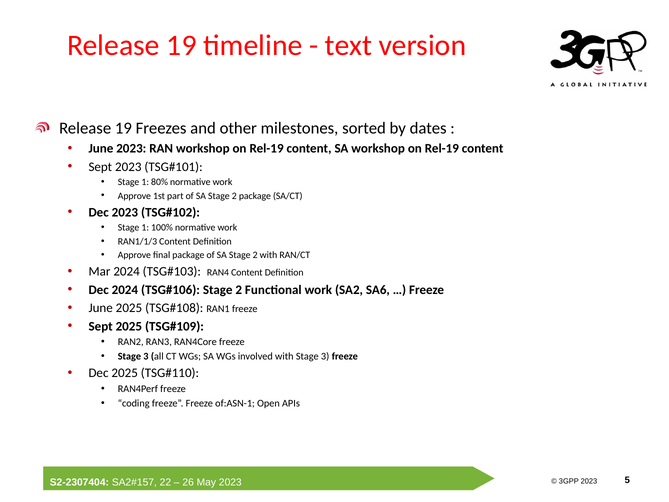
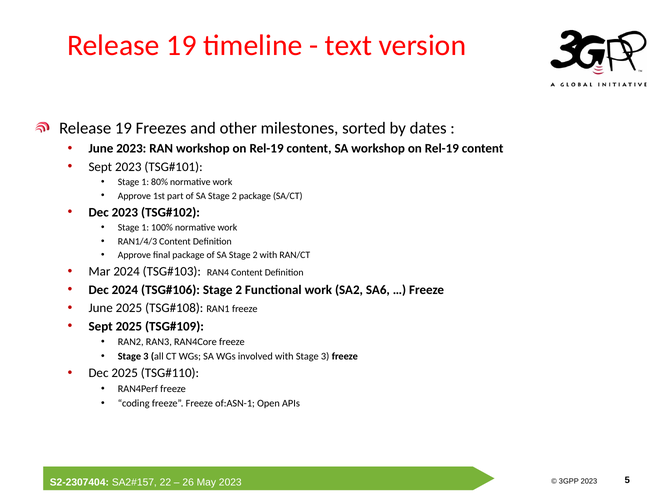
RAN1/1/3: RAN1/1/3 -> RAN1/4/3
